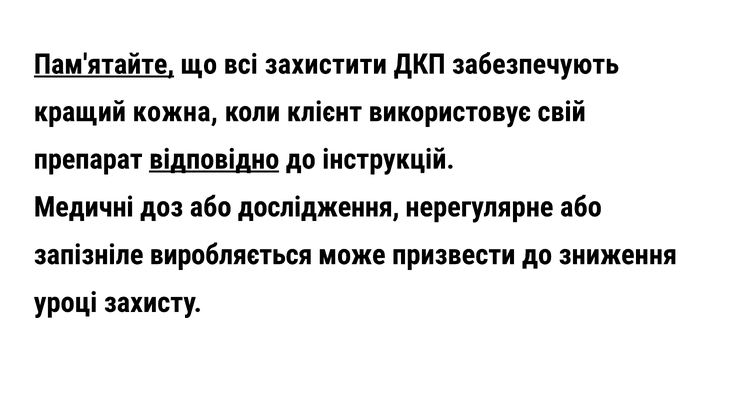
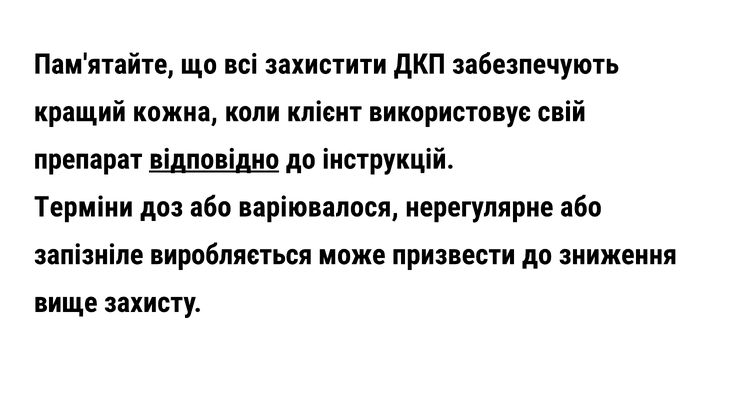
Пам'ятайте underline: present -> none
Медичні: Медичні -> Терміни
дослідження: дослідження -> варіювалося
уроці: уроці -> вище
